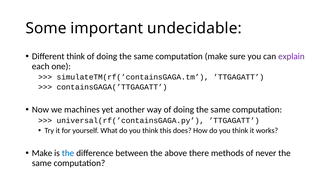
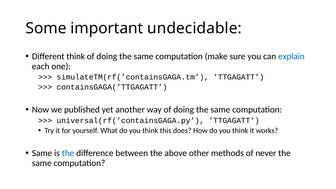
explain colour: purple -> blue
machines: machines -> published
Make at (42, 153): Make -> Same
there: there -> other
